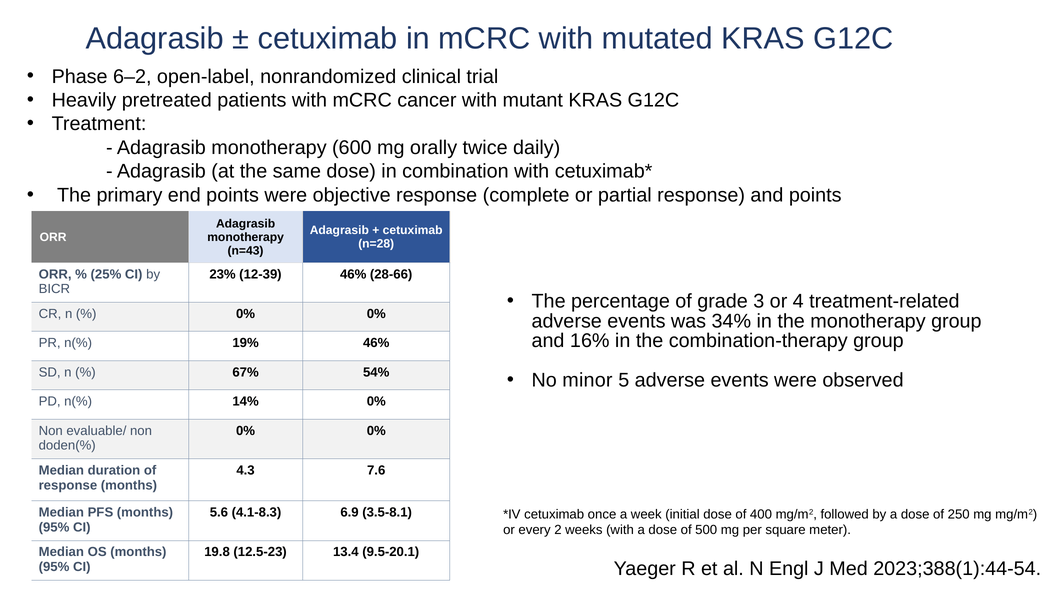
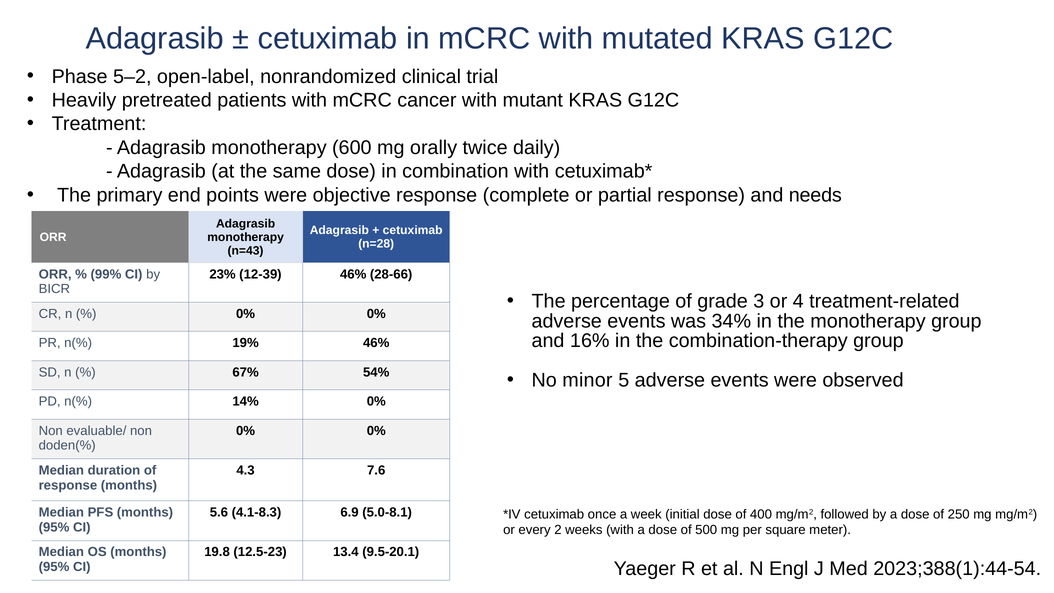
6–2: 6–2 -> 5–2
and points: points -> needs
25%: 25% -> 99%
3.5-8.1: 3.5-8.1 -> 5.0-8.1
